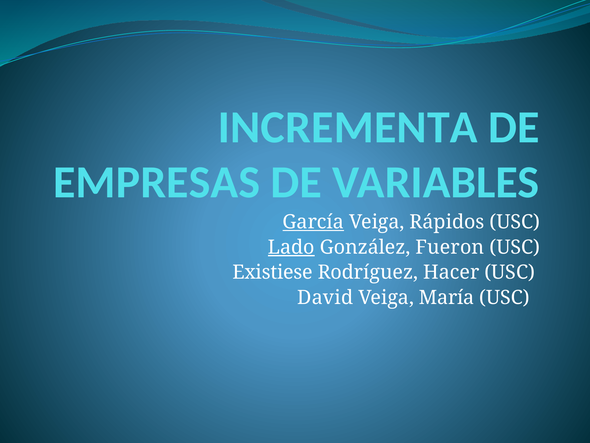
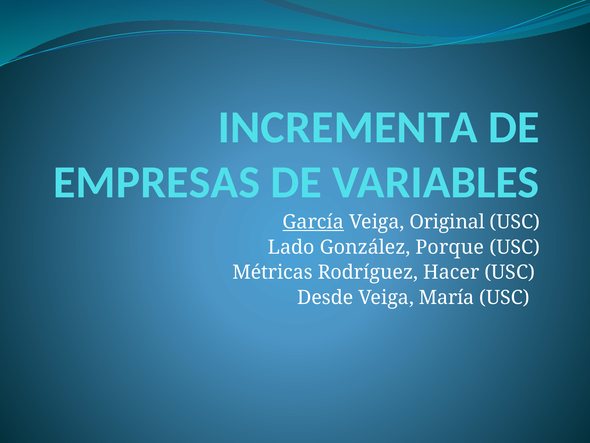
Rápidos: Rápidos -> Original
Lado underline: present -> none
Fueron: Fueron -> Porque
Existiese: Existiese -> Métricas
David: David -> Desde
